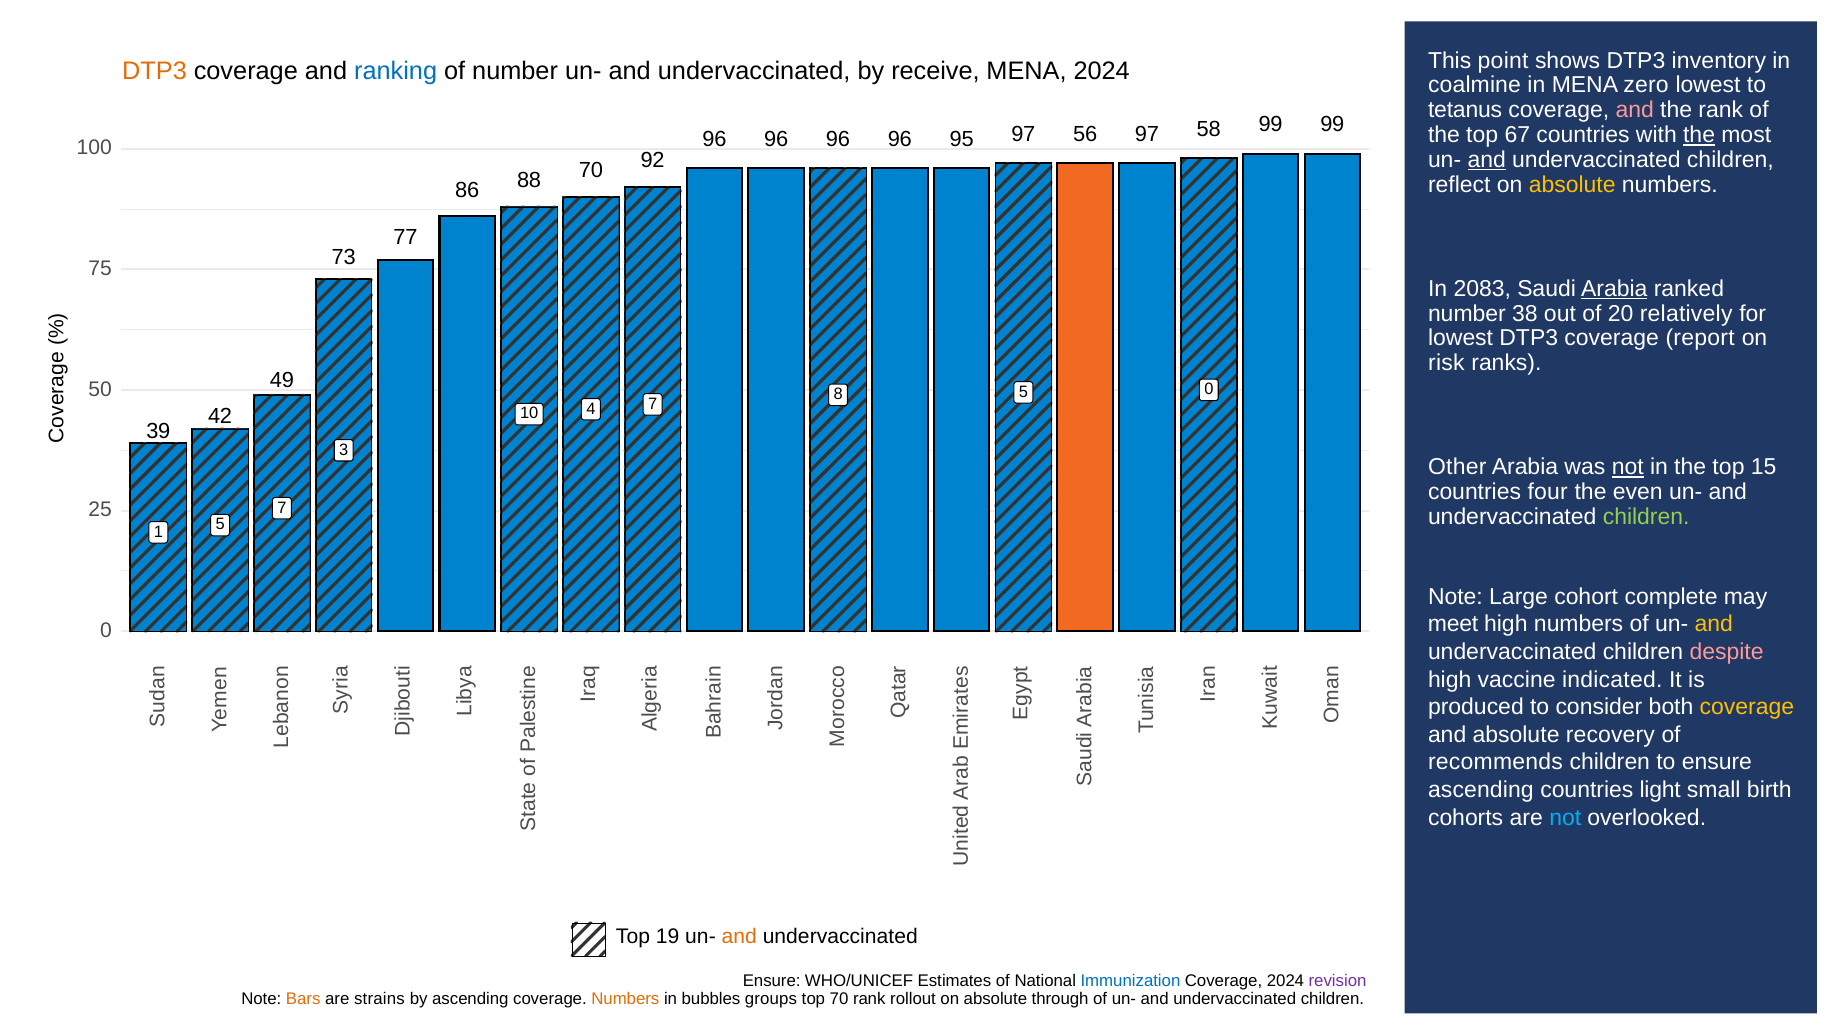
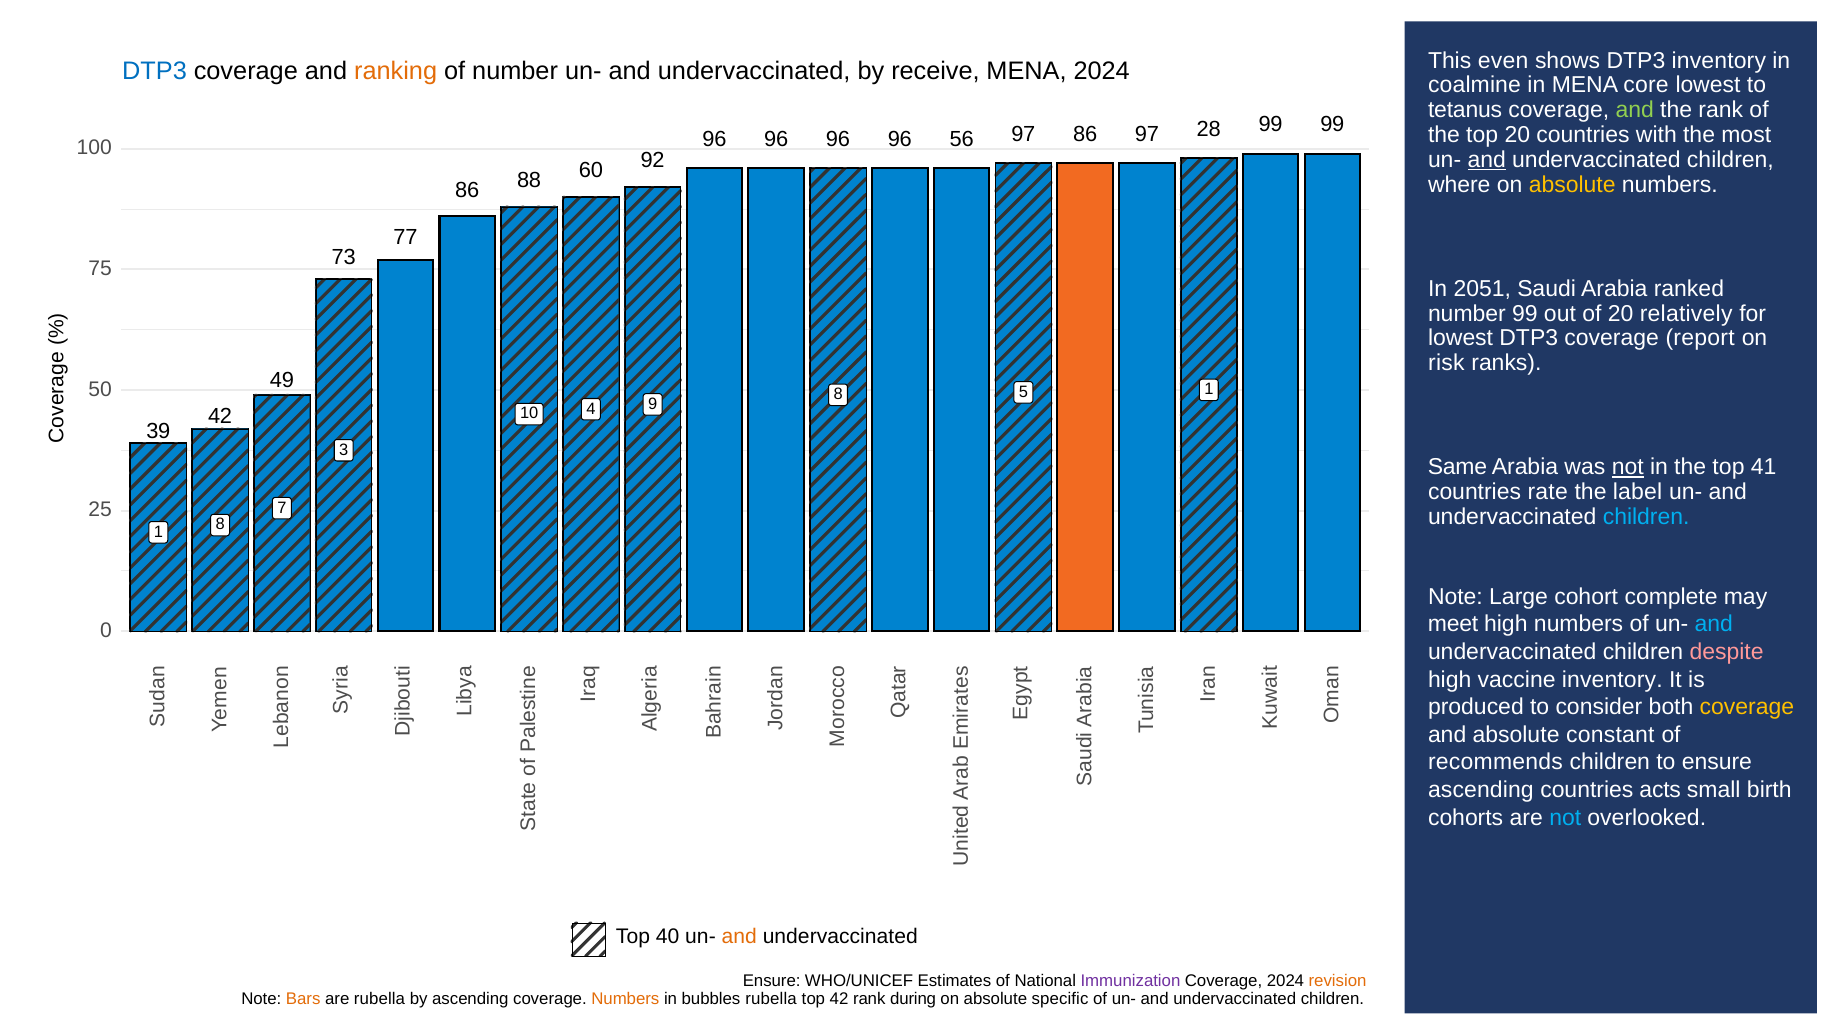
point: point -> even
DTP3 at (155, 71) colour: orange -> blue
ranking colour: blue -> orange
zero: zero -> core
and at (1635, 110) colour: pink -> light green
top 67: 67 -> 20
the at (1699, 135) underline: present -> none
95: 95 -> 56
97 56: 56 -> 86
58: 58 -> 28
reflect: reflect -> where
88 70: 70 -> 60
2083: 2083 -> 2051
Arabia at (1614, 289) underline: present -> none
number 38: 38 -> 99
5 0: 0 -> 1
4 7: 7 -> 9
Other: Other -> Same
15: 15 -> 41
four: four -> rate
even: even -> label
children at (1646, 517) colour: light green -> light blue
1 5: 5 -> 8
and at (1714, 624) colour: yellow -> light blue
vaccine indicated: indicated -> inventory
recovery: recovery -> constant
light: light -> acts
19: 19 -> 40
Immunization colour: blue -> purple
revision at (1338, 980) colour: purple -> orange
are strains: strains -> rubella
bubbles groups: groups -> rubella
top 70: 70 -> 42
rollout: rollout -> during
through: through -> specific
